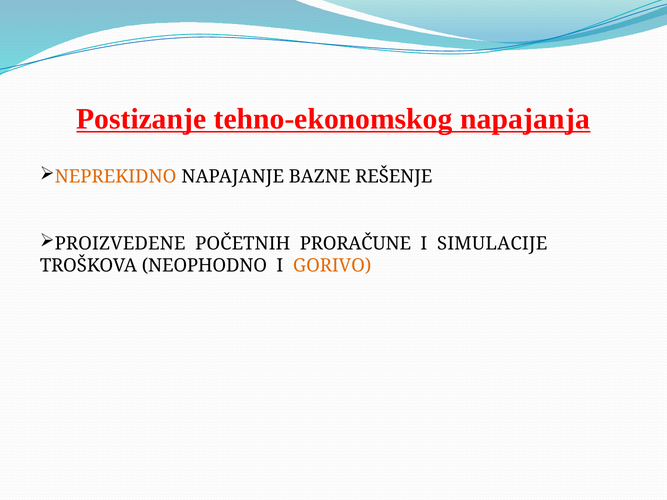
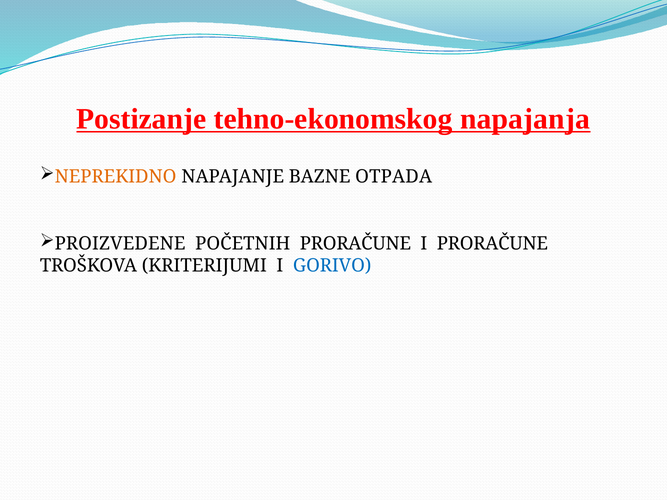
REŠENJE: REŠENJE -> OTPADA
I SIMULACIJE: SIMULACIJE -> PRORAČUNE
NEOPHODNO: NEOPHODNO -> KRITERIJUMI
GORIVO colour: orange -> blue
